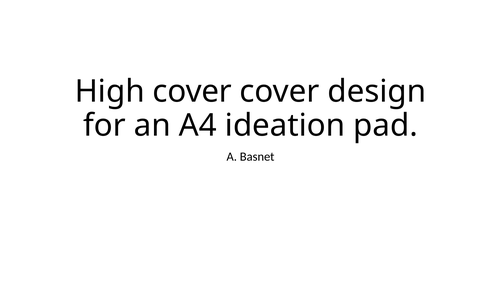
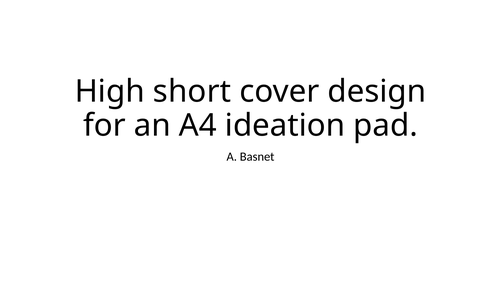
High cover: cover -> short
